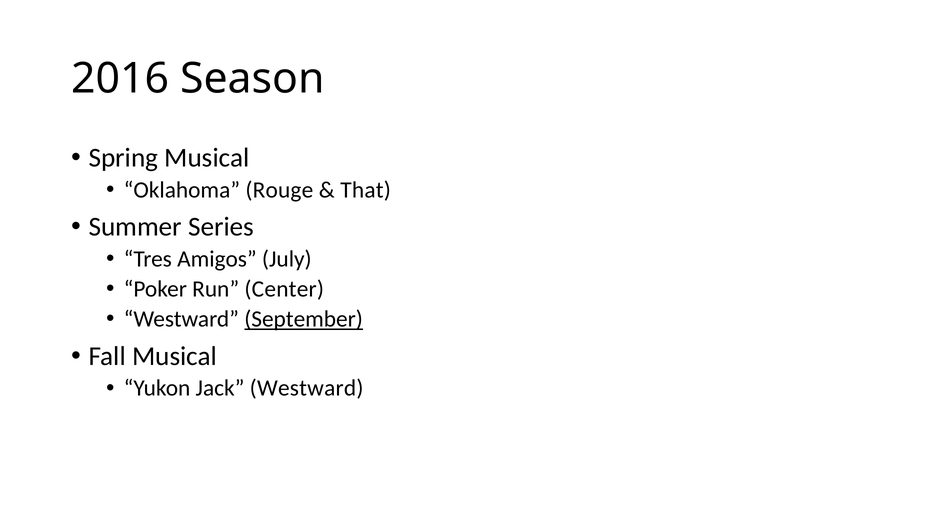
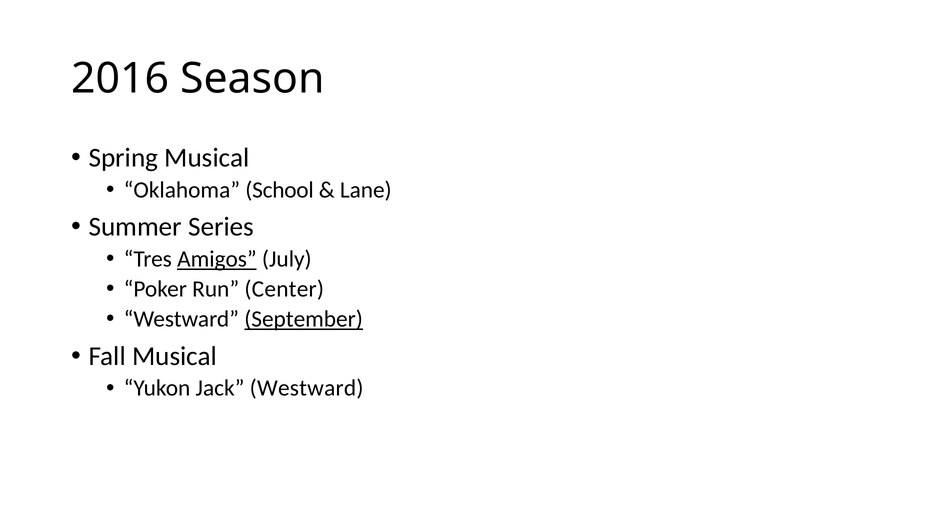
Rouge: Rouge -> School
That: That -> Lane
Amigos underline: none -> present
